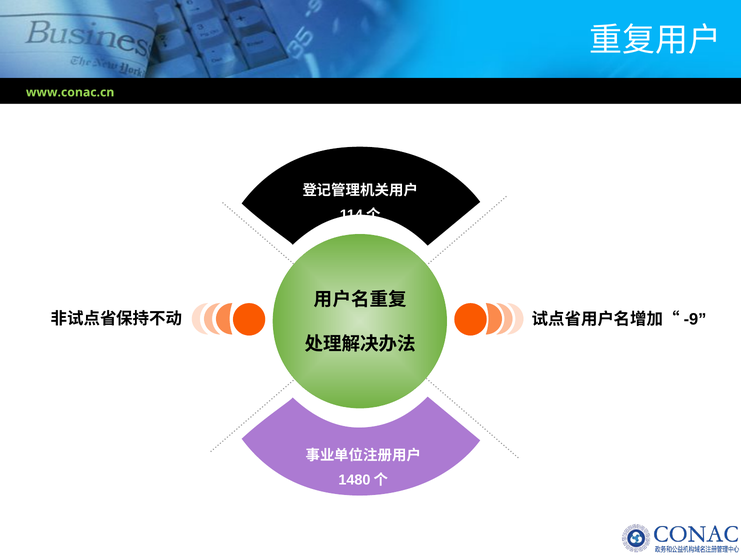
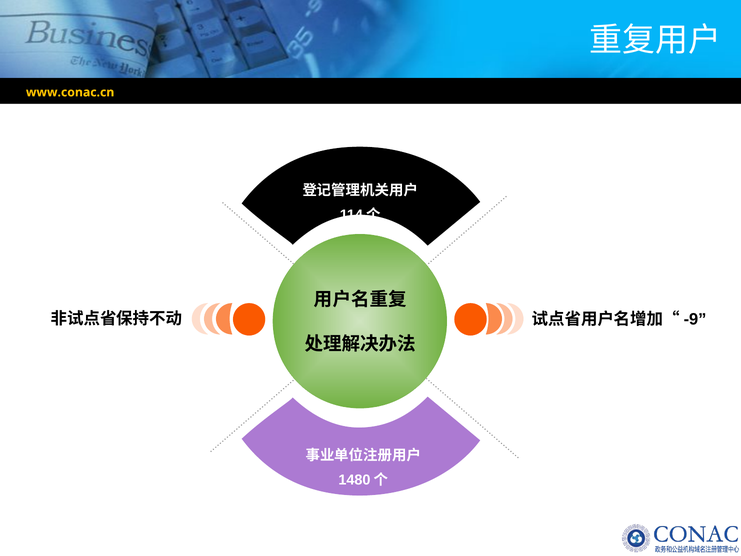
www.conac.cn colour: light green -> yellow
